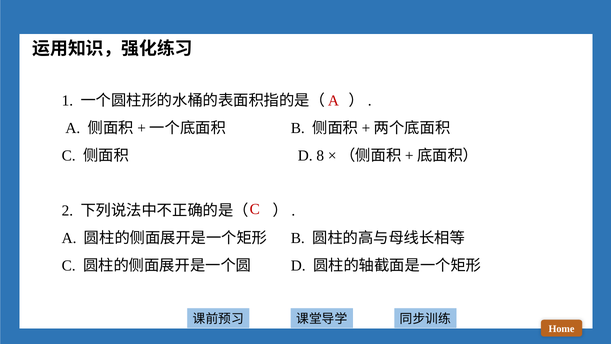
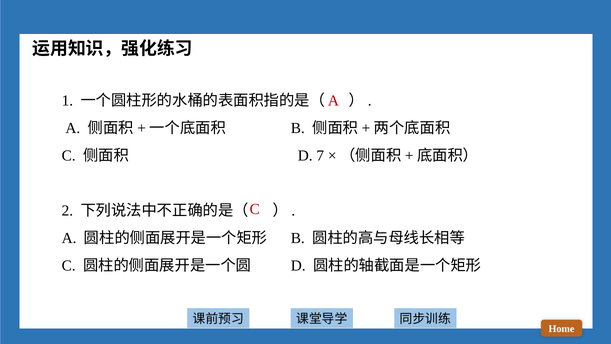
8: 8 -> 7
